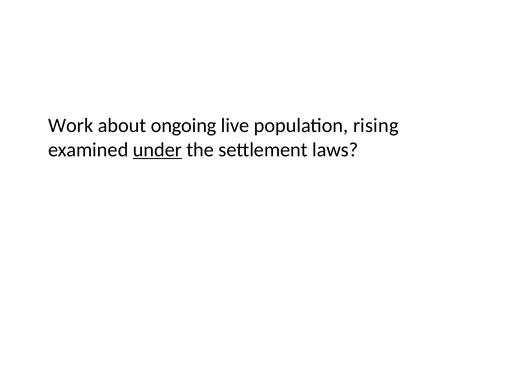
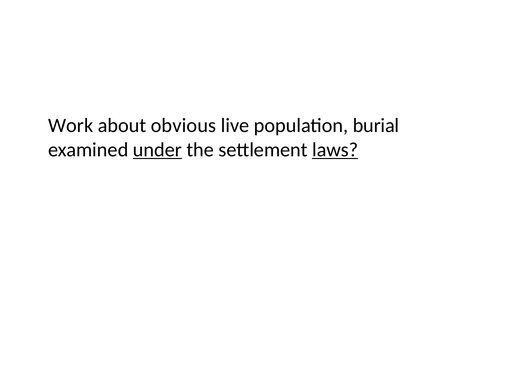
ongoing: ongoing -> obvious
rising: rising -> burial
laws underline: none -> present
